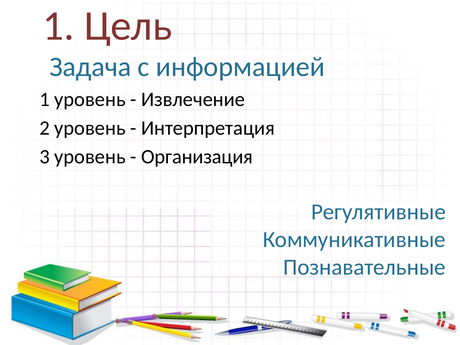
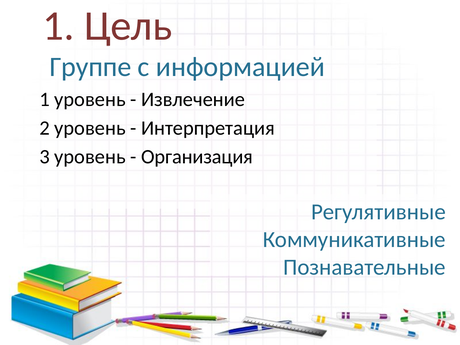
Задача: Задача -> Группе
